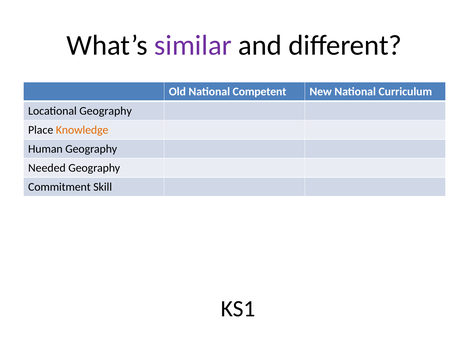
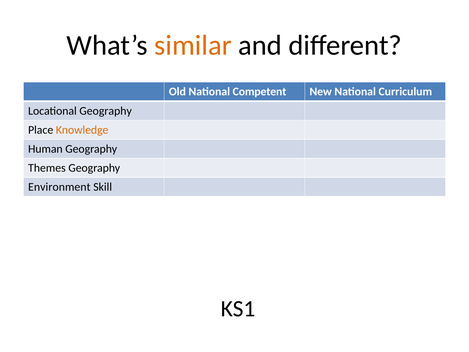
similar colour: purple -> orange
Needed: Needed -> Themes
Commitment: Commitment -> Environment
